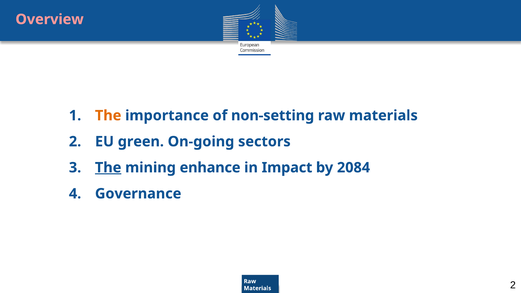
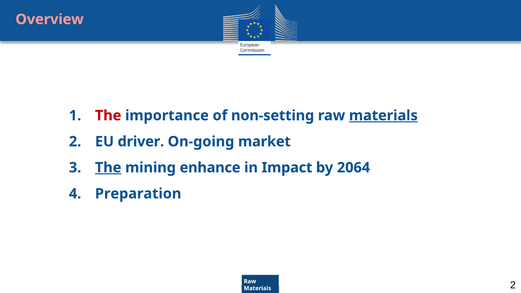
The at (108, 116) colour: orange -> red
materials at (383, 116) underline: none -> present
green: green -> driver
sectors: sectors -> market
2084: 2084 -> 2064
Governance: Governance -> Preparation
